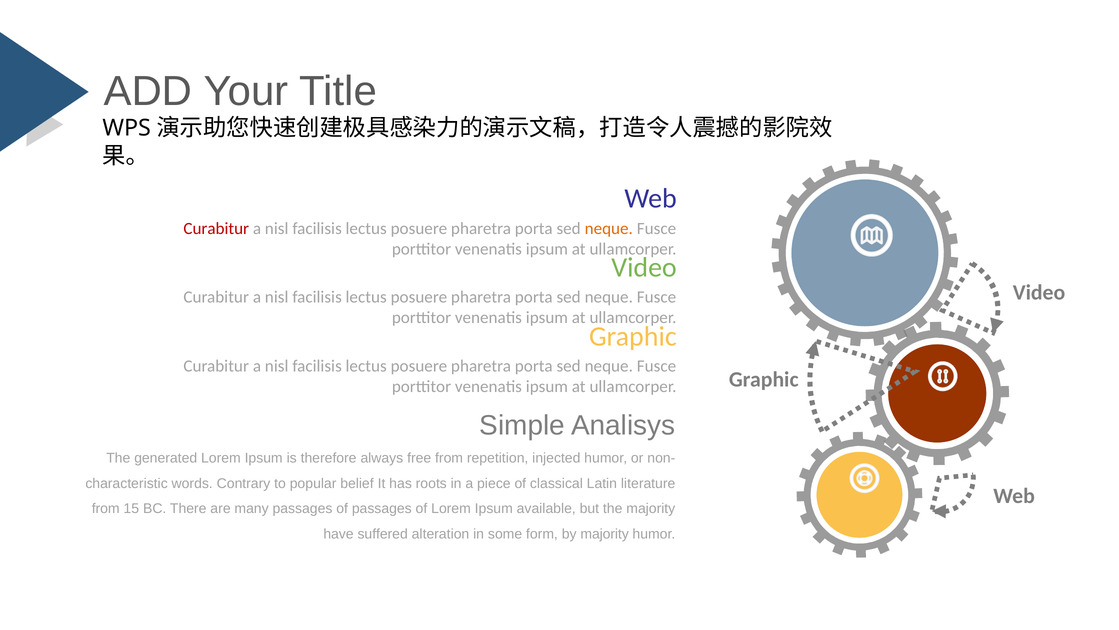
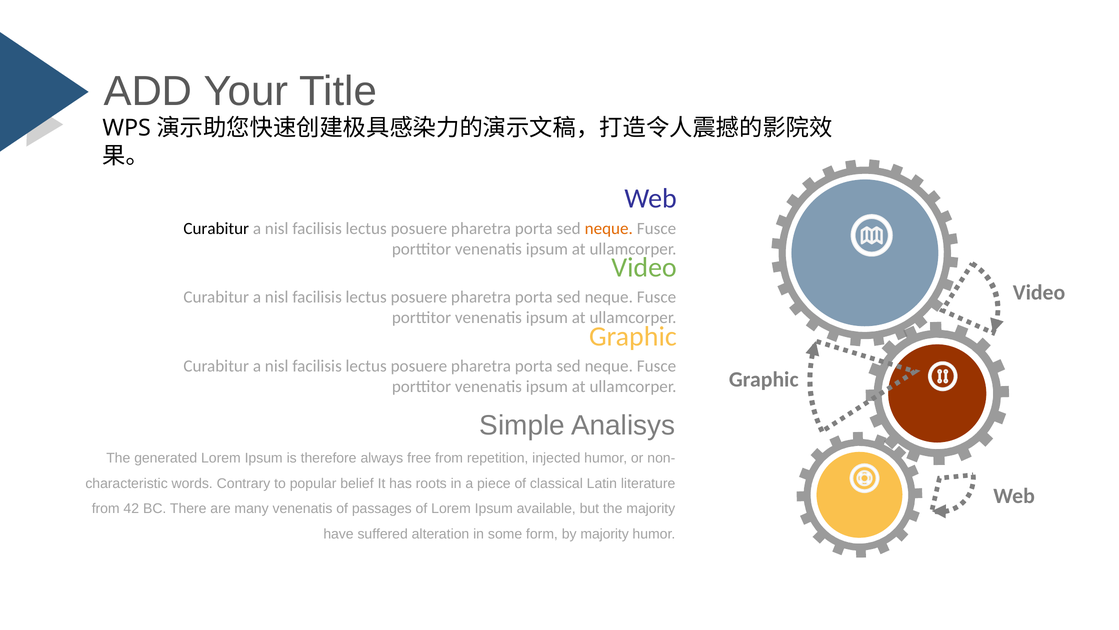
Curabitur at (216, 228) colour: red -> black
15: 15 -> 42
many passages: passages -> venenatis
